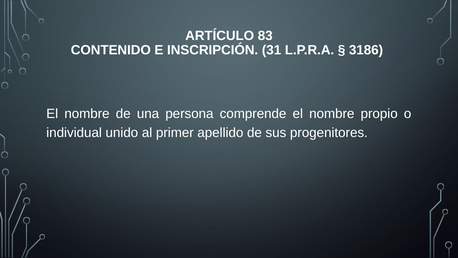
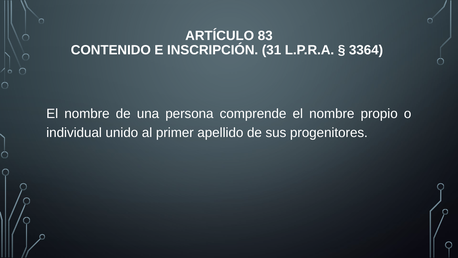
3186: 3186 -> 3364
